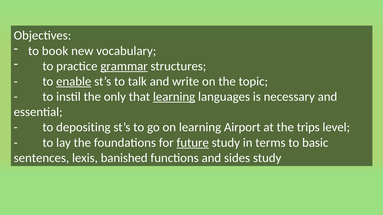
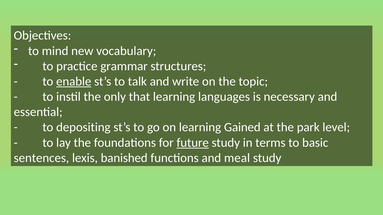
book: book -> mind
grammar underline: present -> none
learning at (174, 97) underline: present -> none
Airport: Airport -> Gained
trips: trips -> park
sides: sides -> meal
